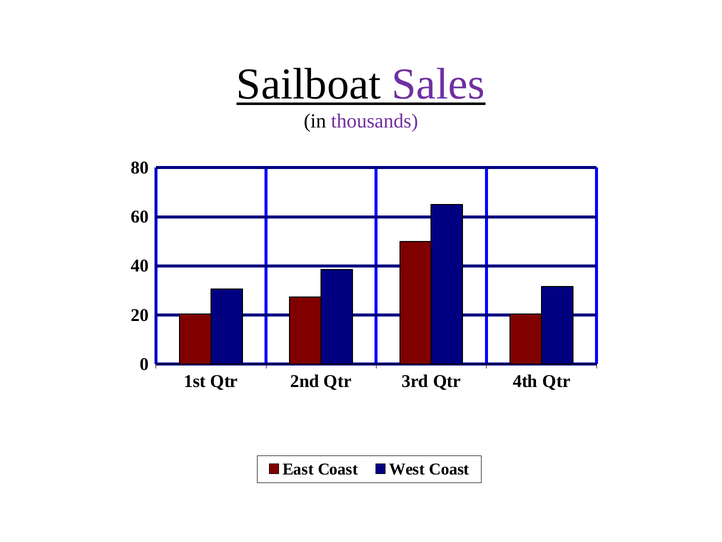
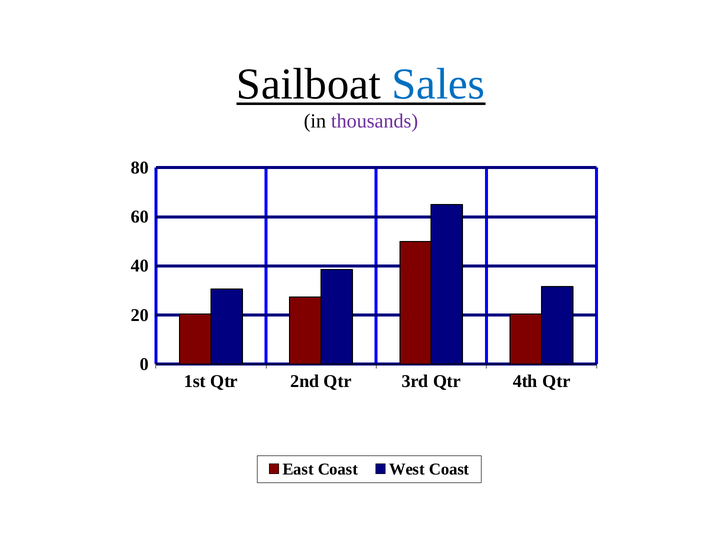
Sales colour: purple -> blue
